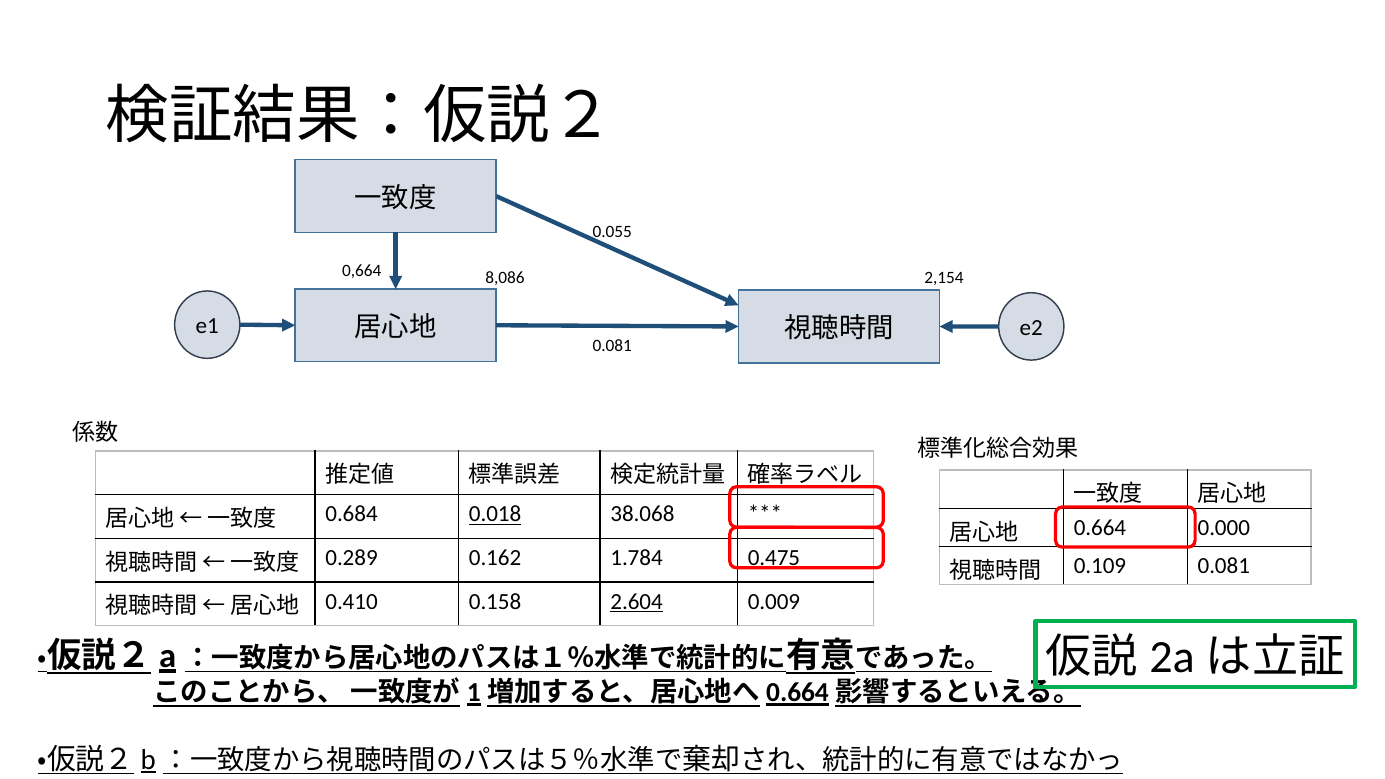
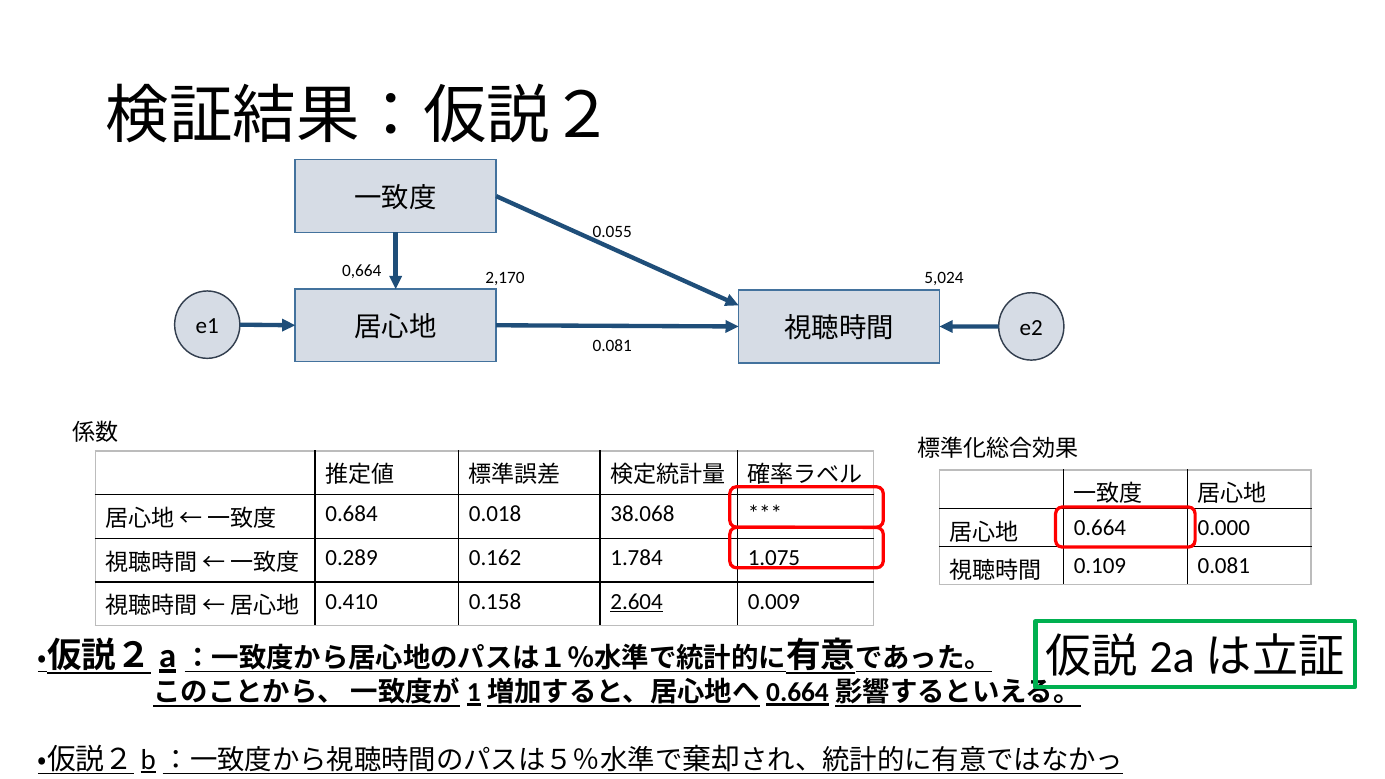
8,086: 8,086 -> 2,170
2,154: 2,154 -> 5,024
0.018 underline: present -> none
0.475: 0.475 -> 1.075
